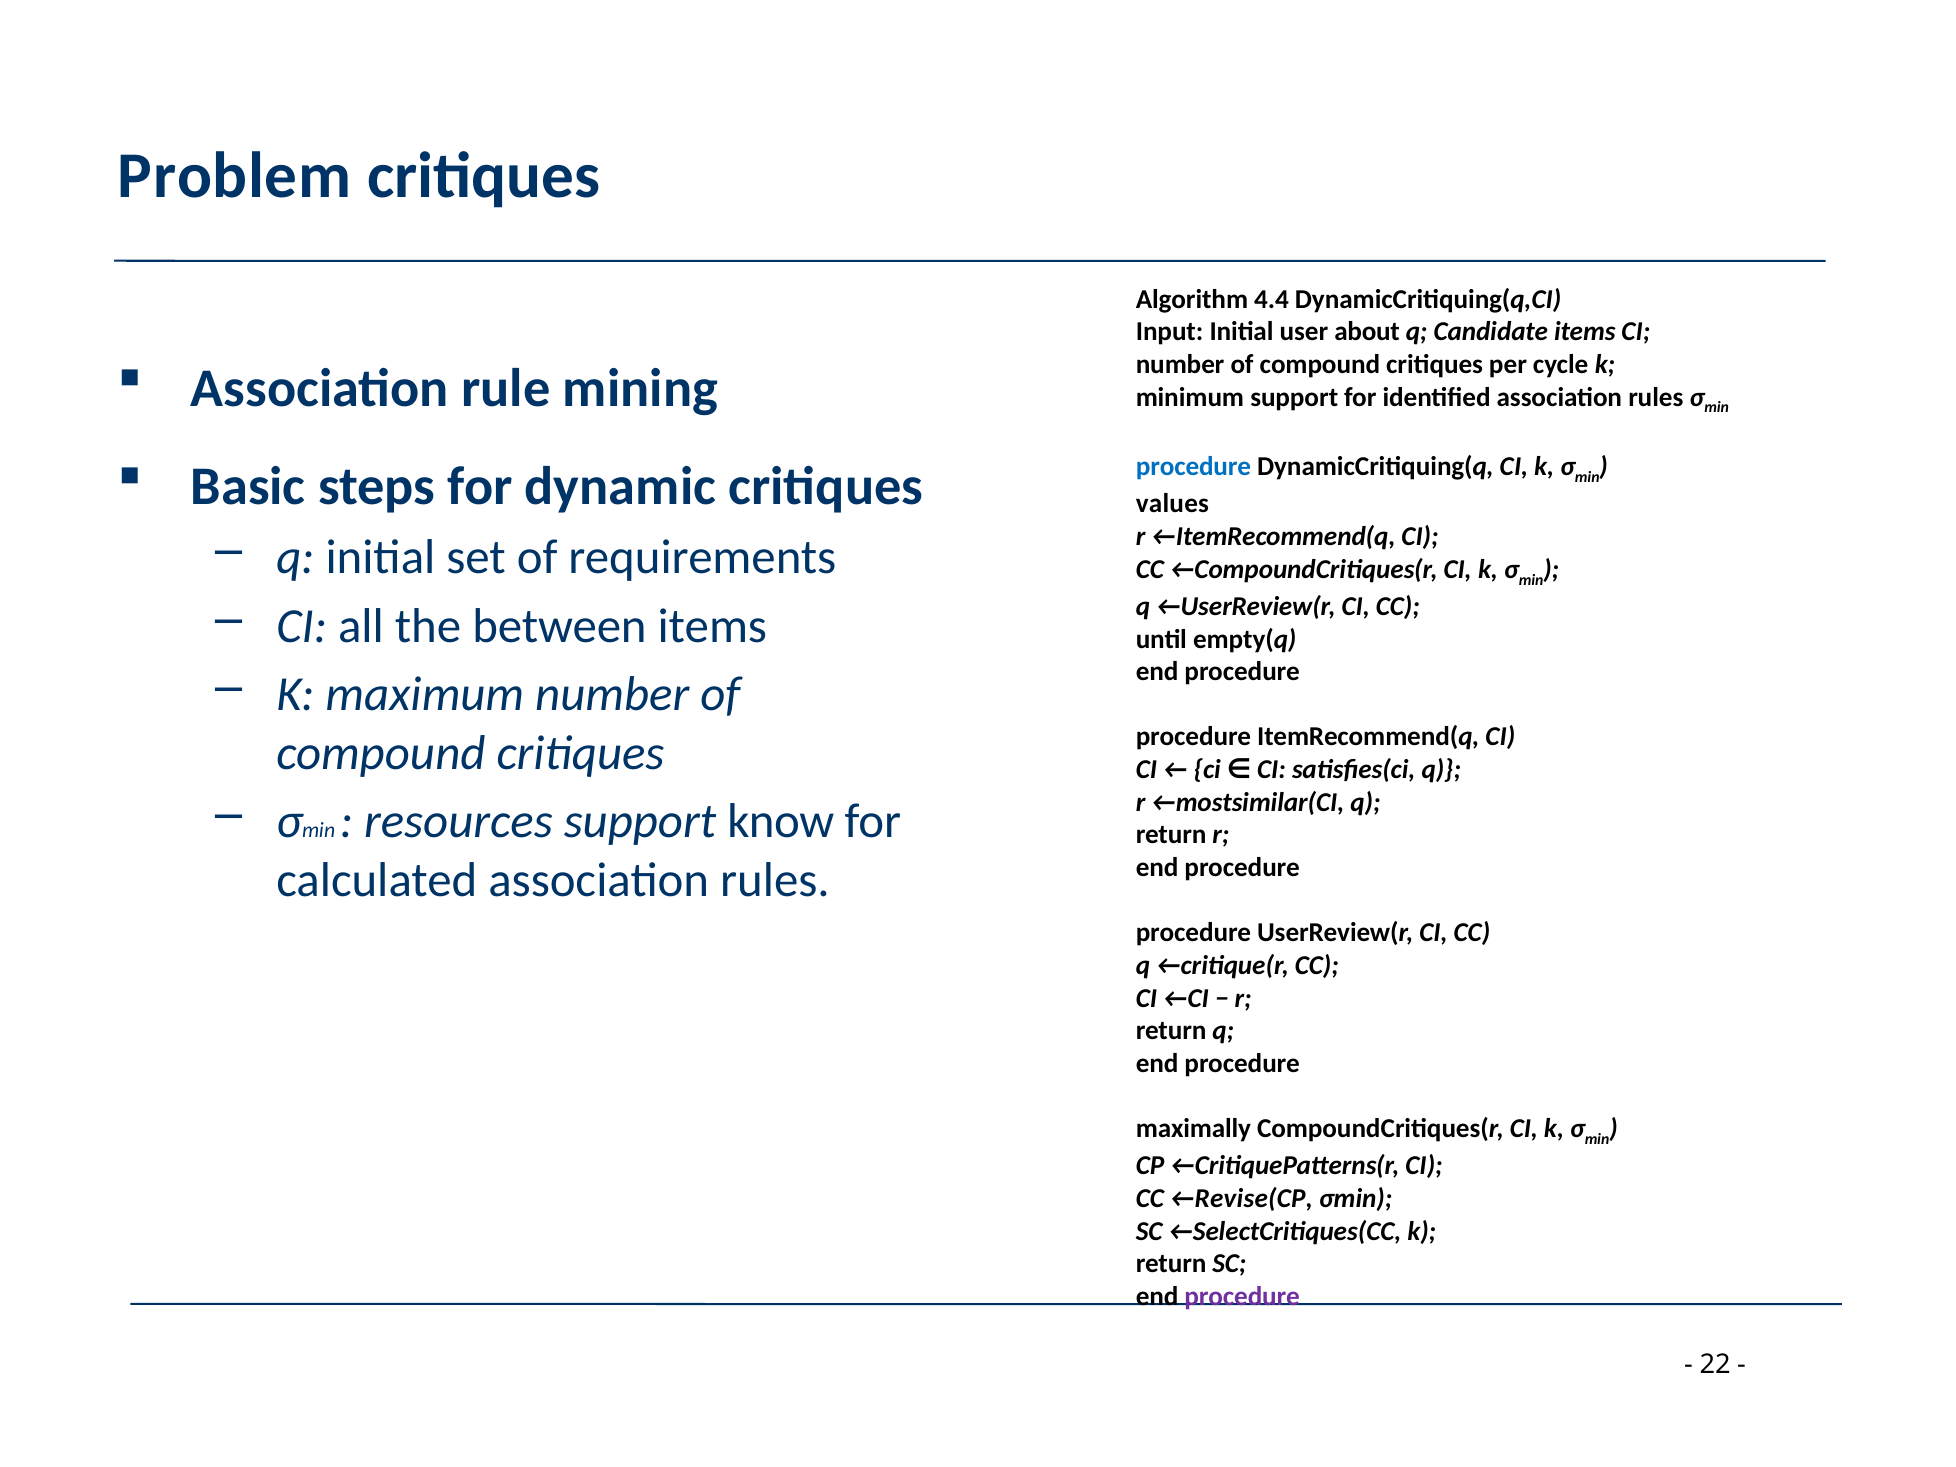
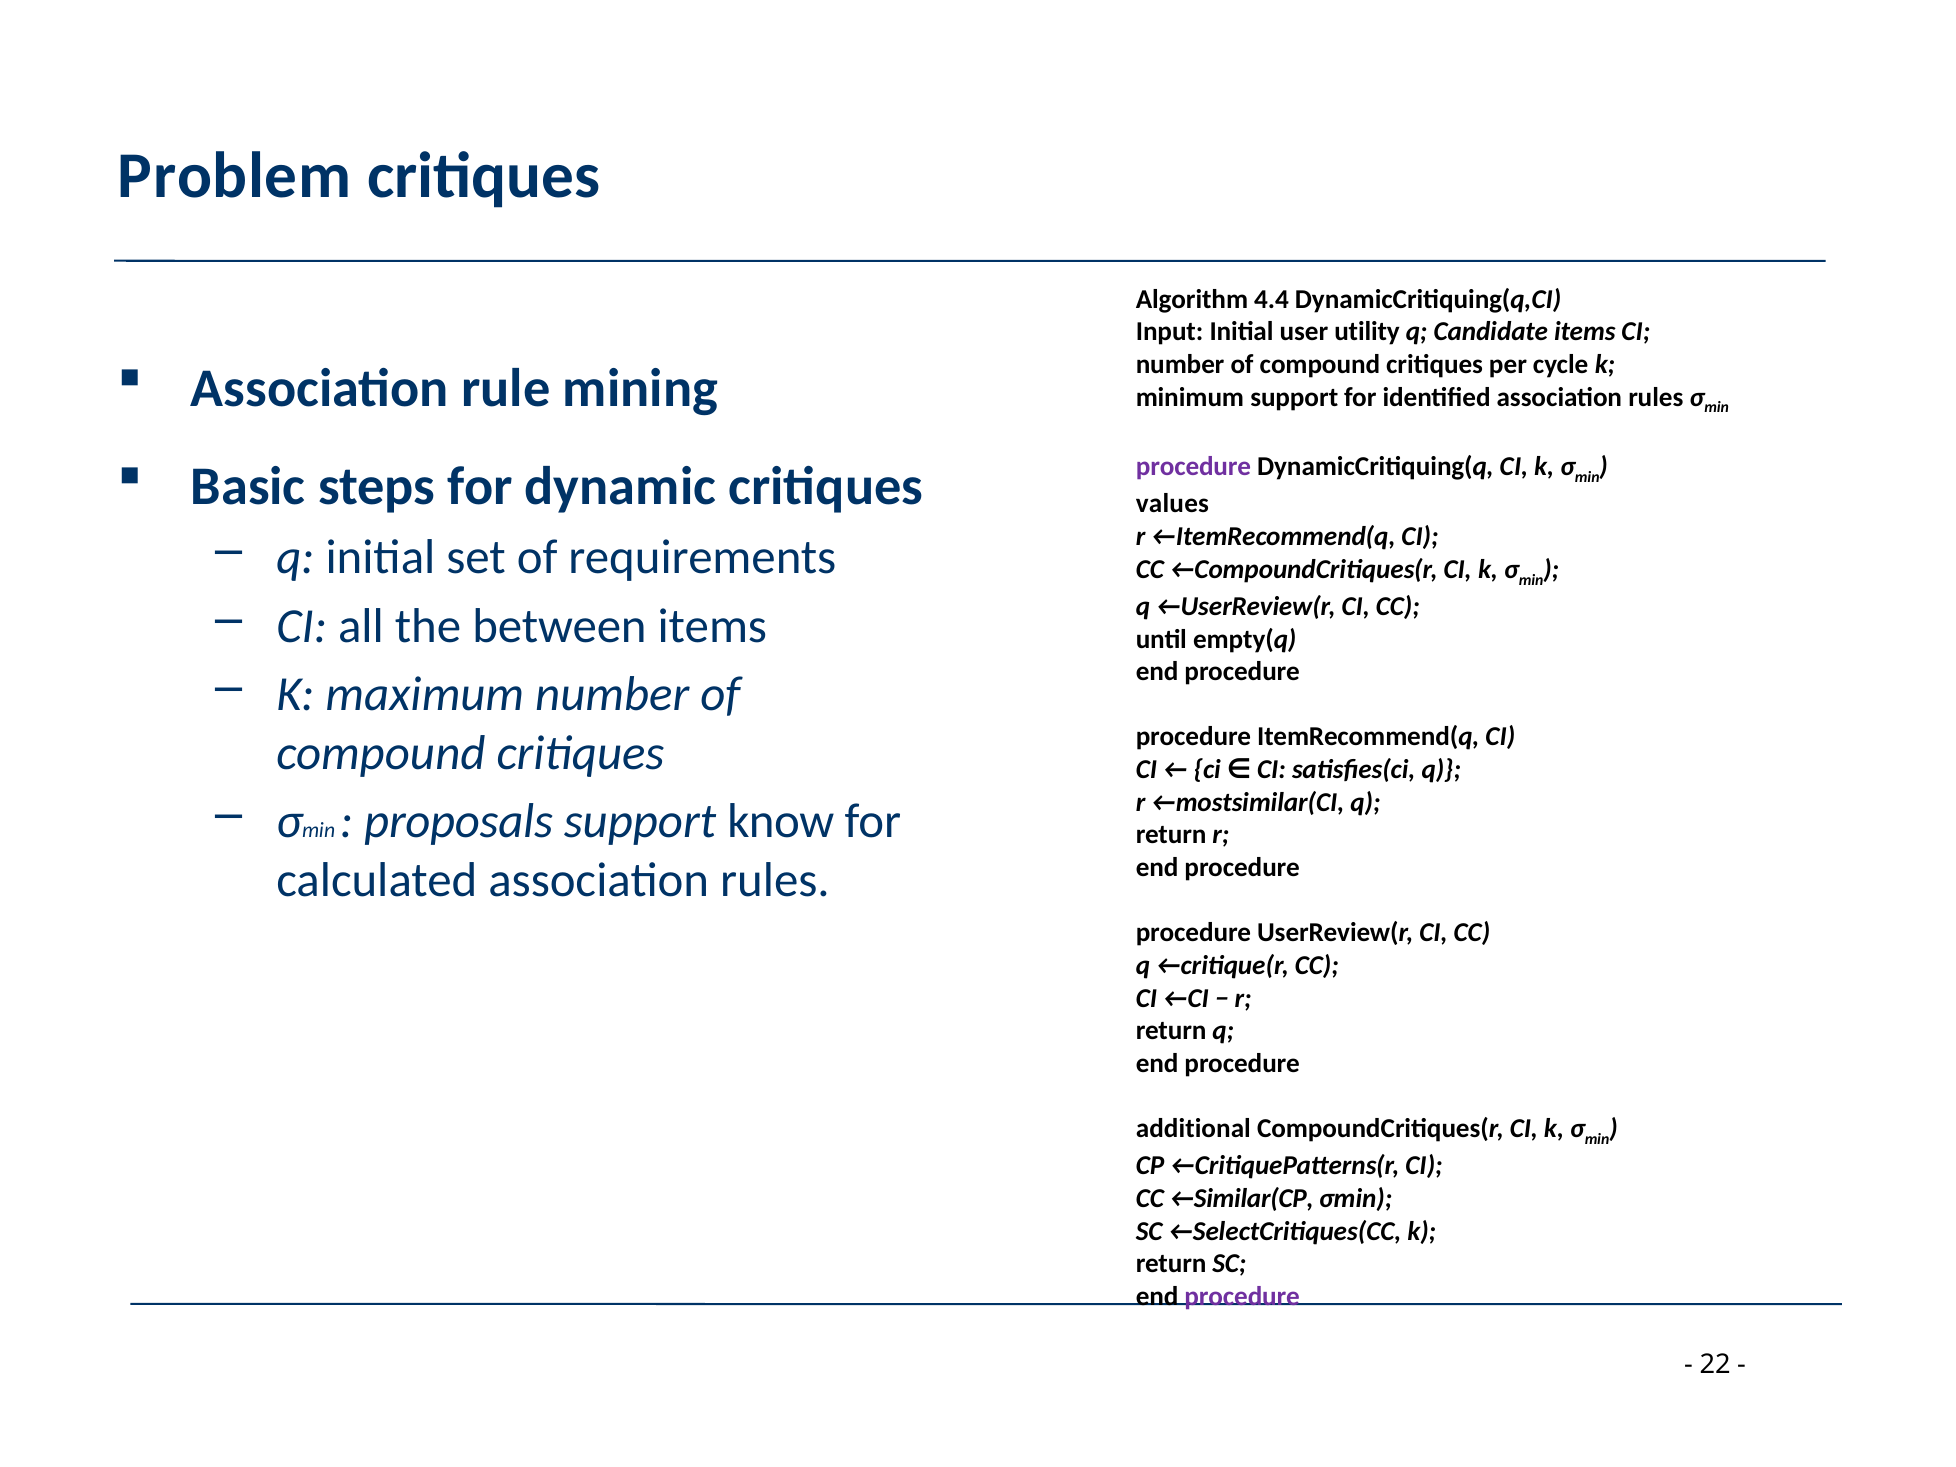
about: about -> utility
procedure at (1193, 467) colour: blue -> purple
resources: resources -> proposals
maximally: maximally -> additional
←Revise(CP: ←Revise(CP -> ←Similar(CP
